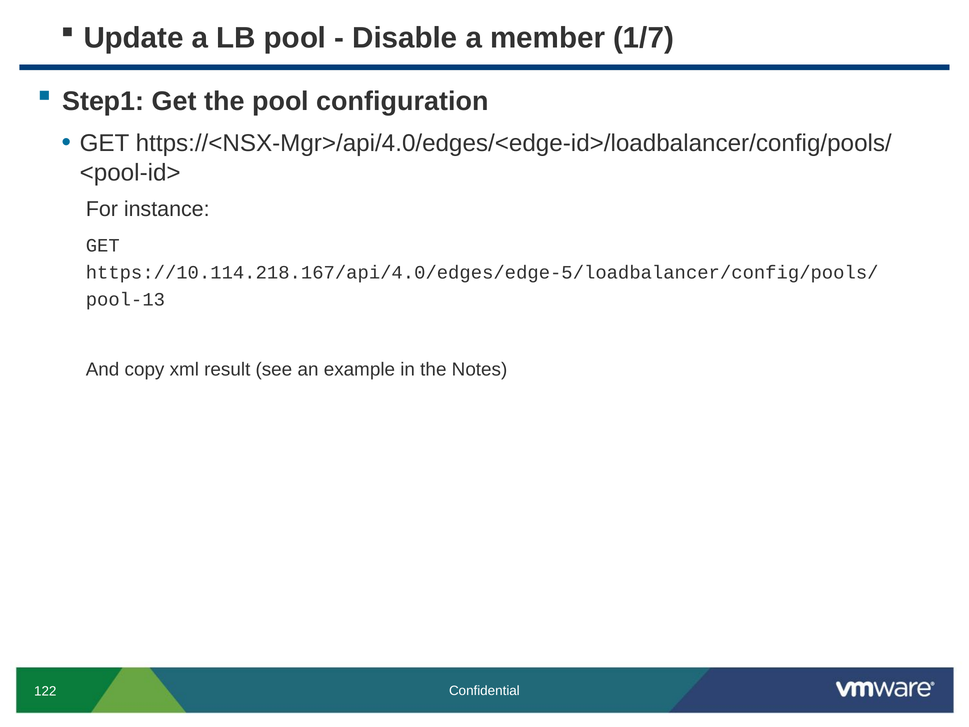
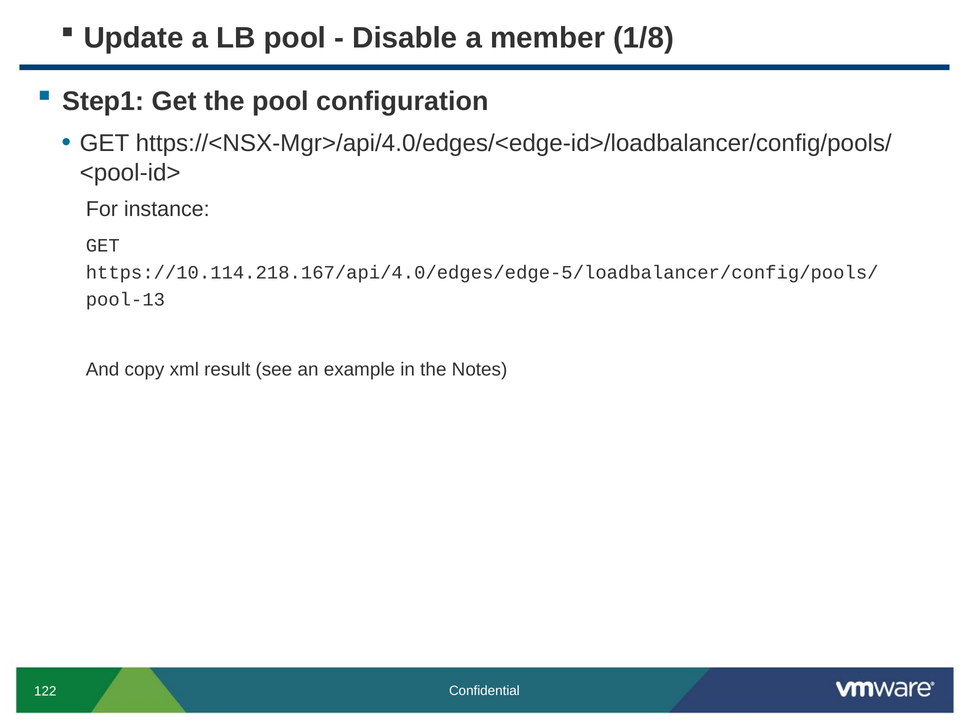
1/7: 1/7 -> 1/8
